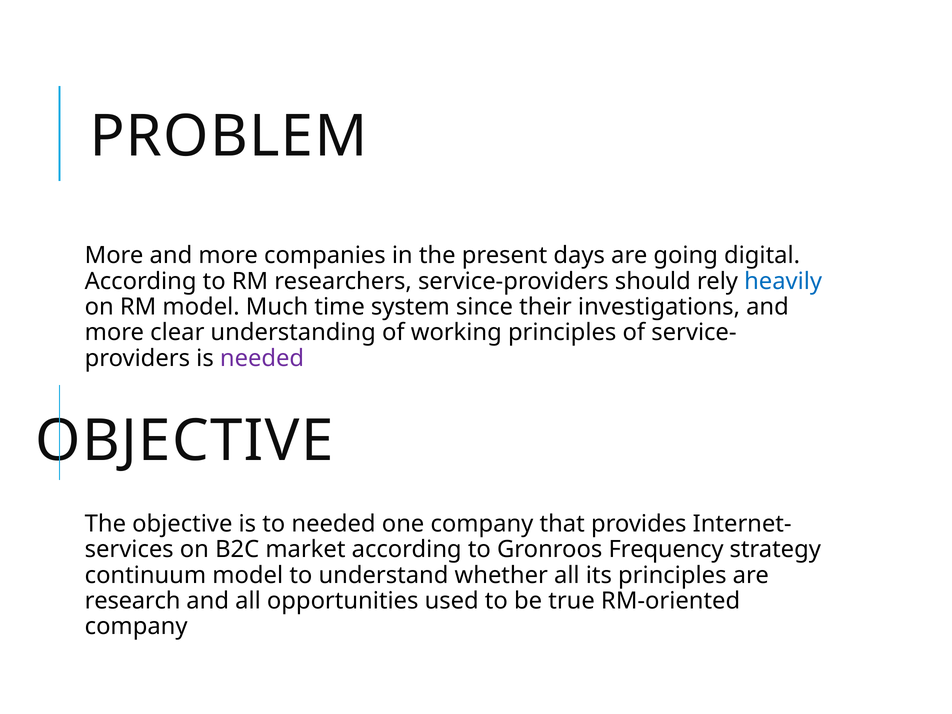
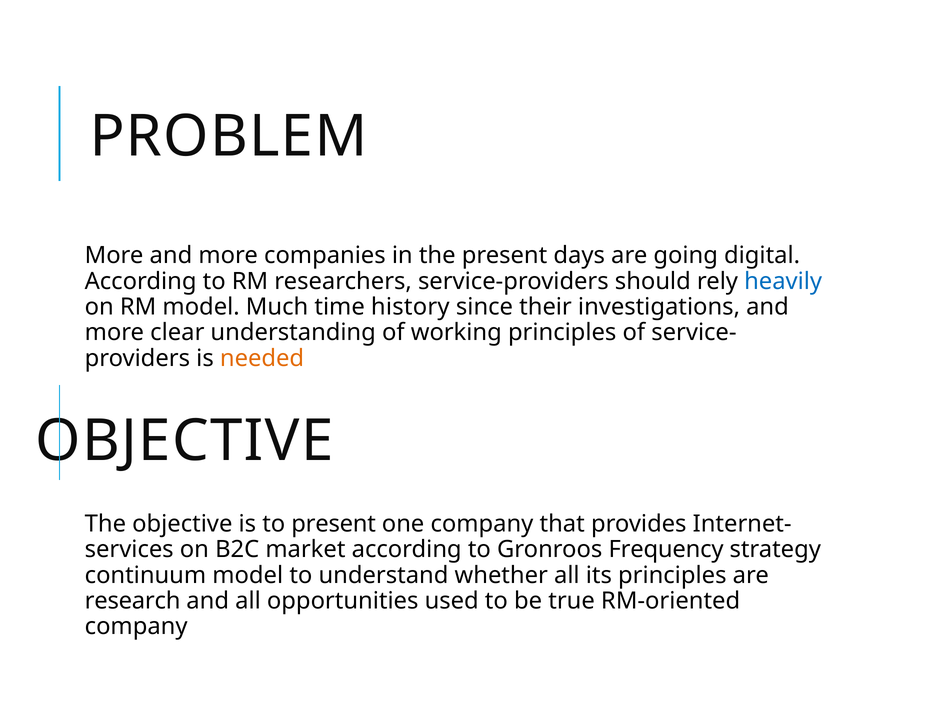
system: system -> history
needed at (262, 358) colour: purple -> orange
to needed: needed -> present
